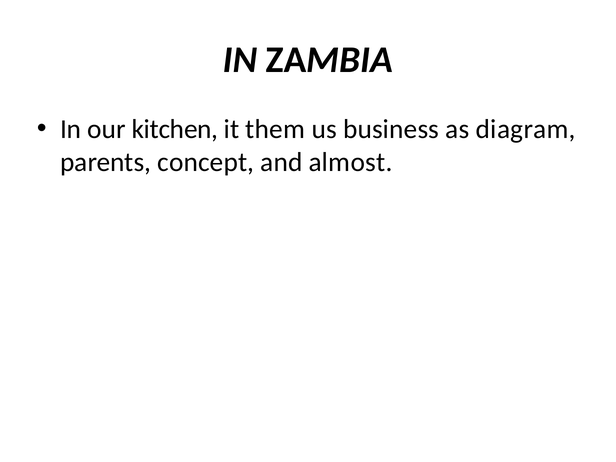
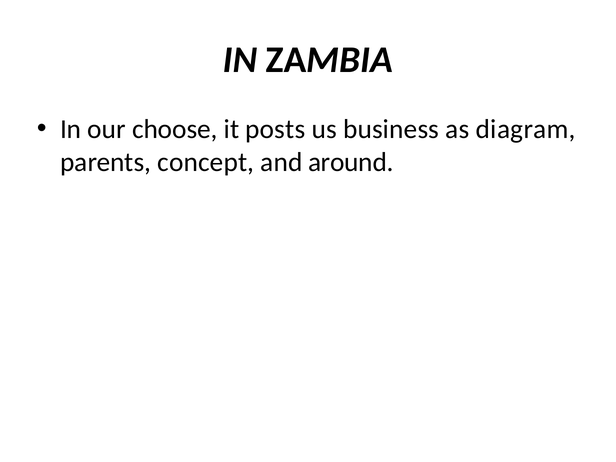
kitchen: kitchen -> choose
them: them -> posts
almost: almost -> around
